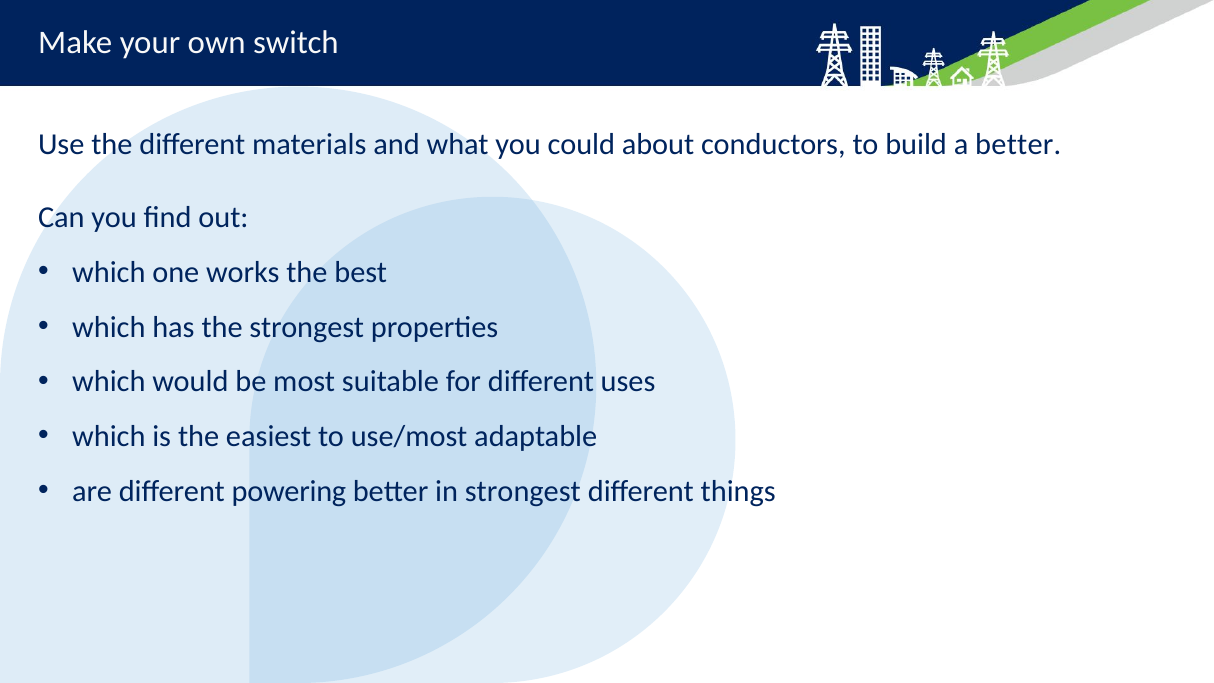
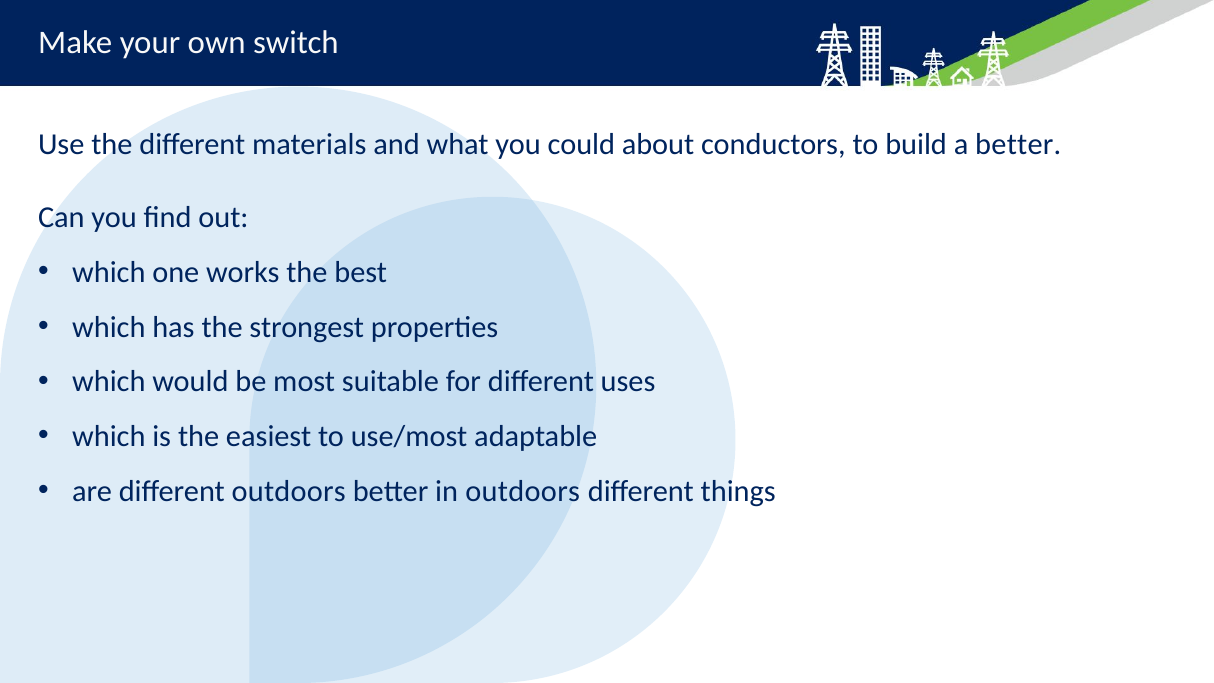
different powering: powering -> outdoors
in strongest: strongest -> outdoors
